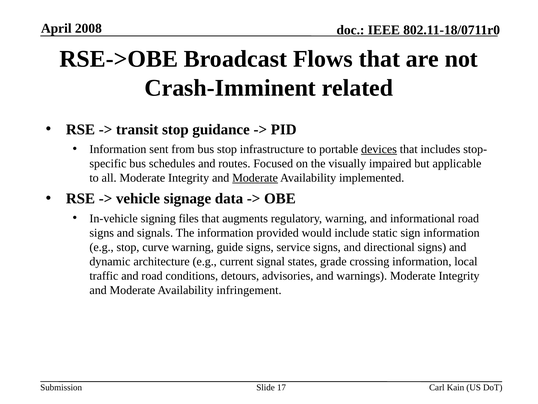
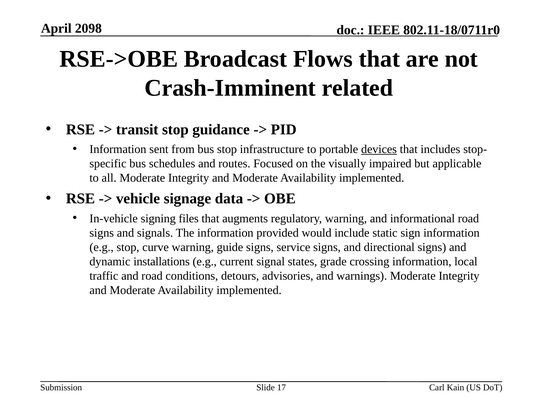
2008: 2008 -> 2098
Moderate at (255, 178) underline: present -> none
architecture: architecture -> installations
infringement at (249, 290): infringement -> implemented
